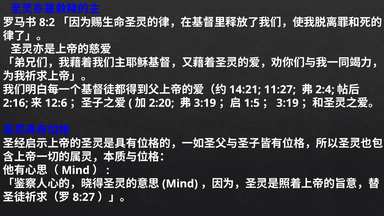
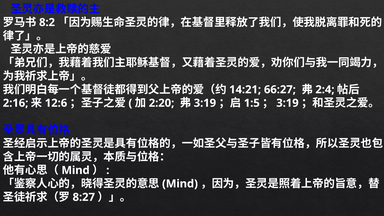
11:27: 11:27 -> 66:27
